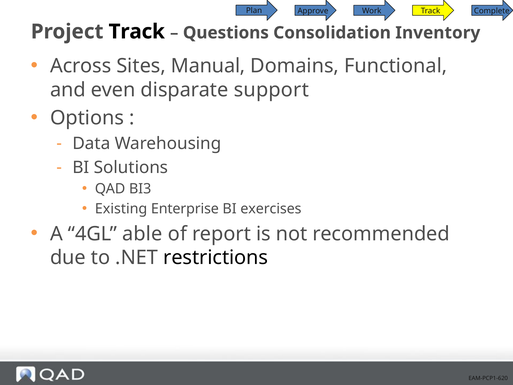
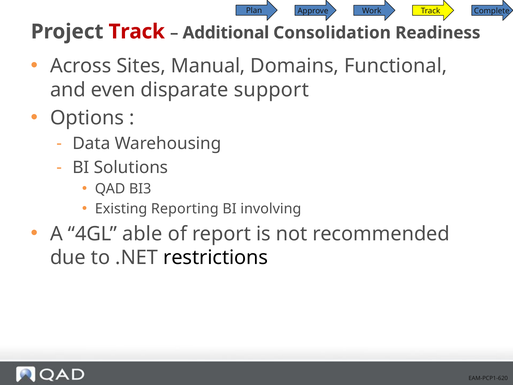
Track at (137, 32) colour: black -> red
Questions: Questions -> Additional
Inventory: Inventory -> Readiness
Enterprise: Enterprise -> Reporting
exercises: exercises -> involving
